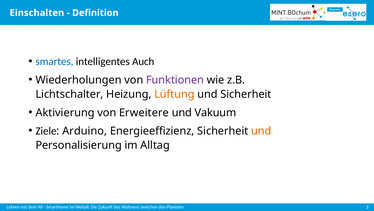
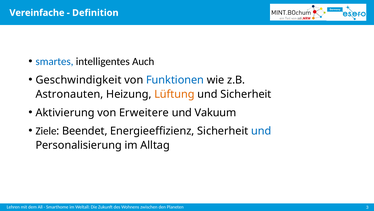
Einschalten: Einschalten -> Vereinfache
Wiederholungen: Wiederholungen -> Geschwindigkeit
Funktionen colour: purple -> blue
Lichtschalter: Lichtschalter -> Astronauten
Arduino: Arduino -> Beendet
und at (261, 131) colour: orange -> blue
